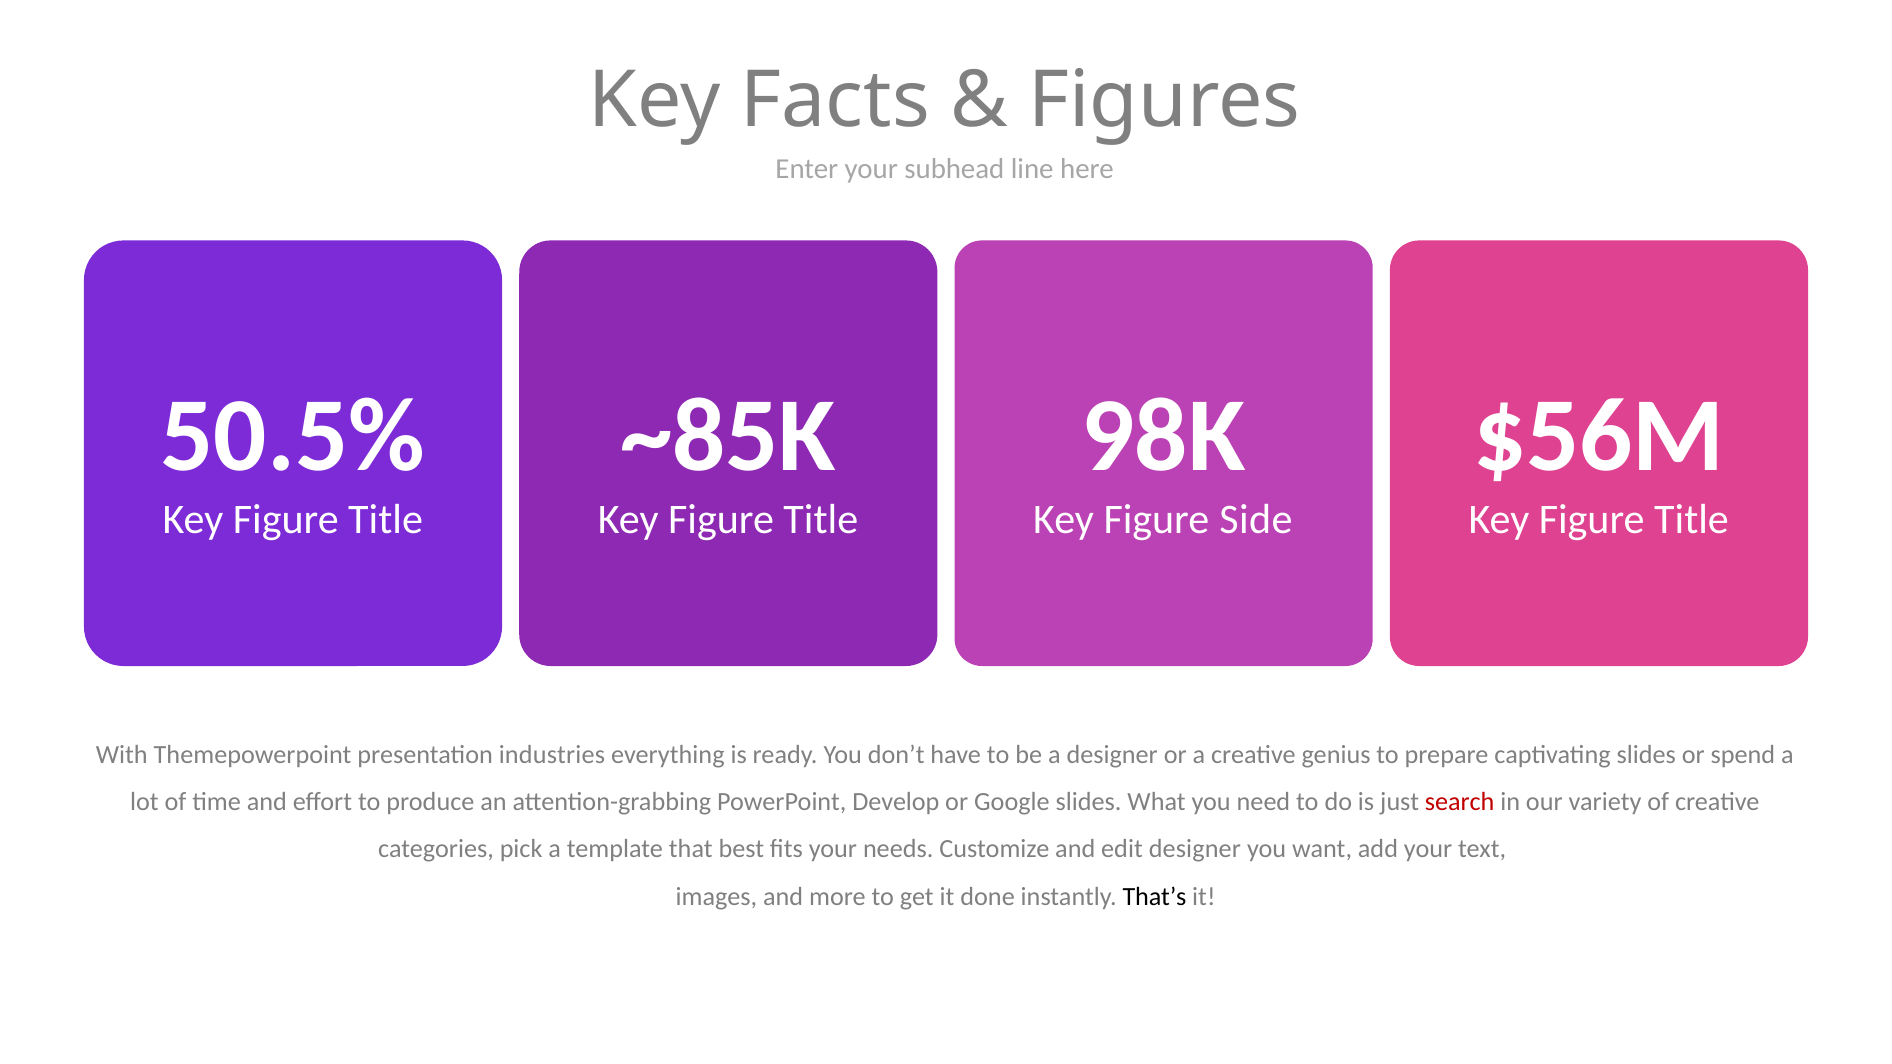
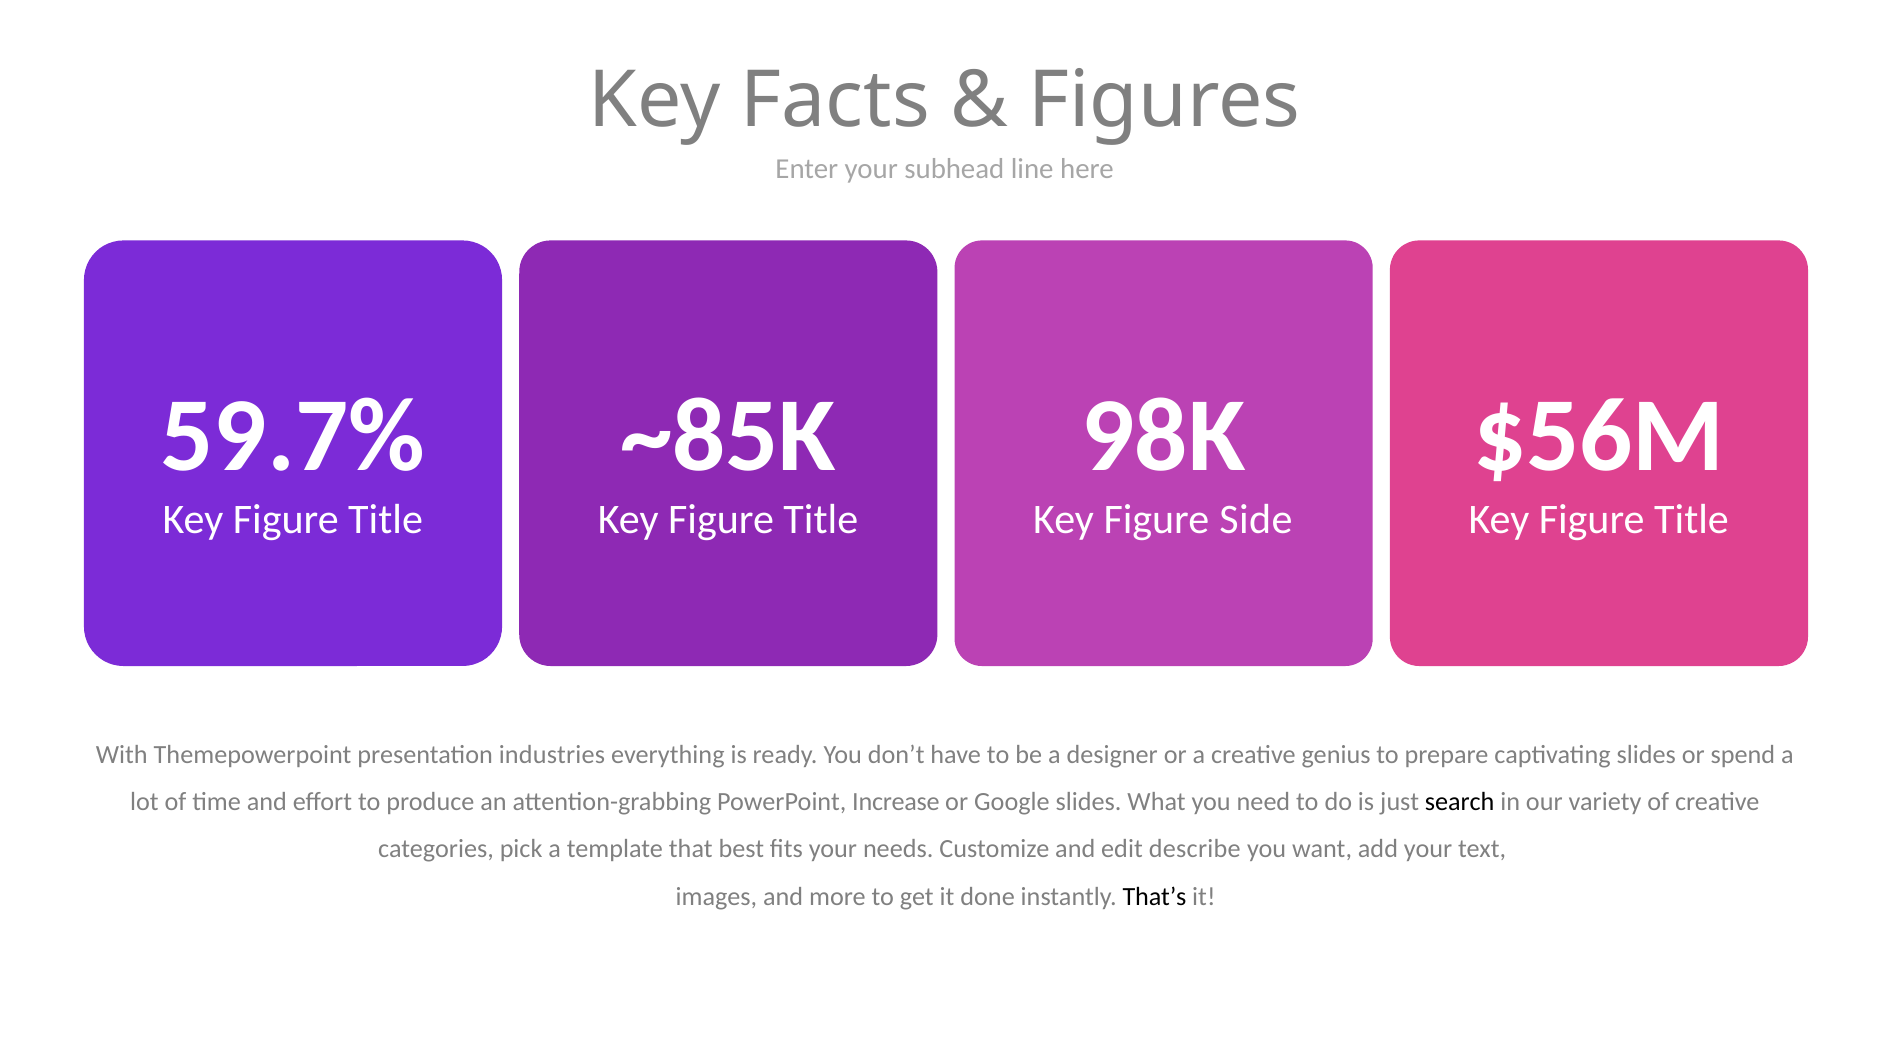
50.5%: 50.5% -> 59.7%
Develop: Develop -> Increase
search colour: red -> black
edit designer: designer -> describe
